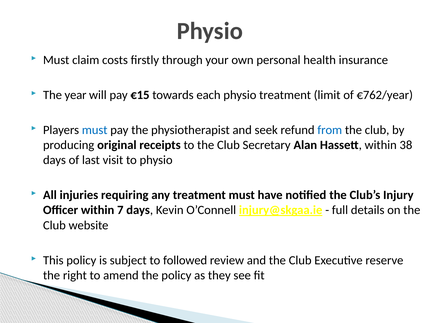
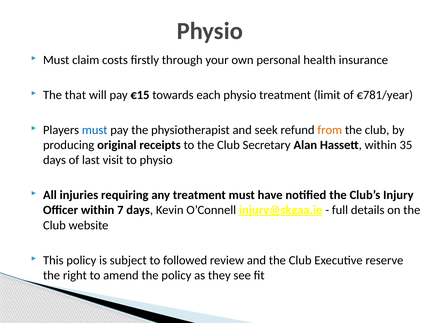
year: year -> that
€762/year: €762/year -> €781/year
from colour: blue -> orange
38: 38 -> 35
